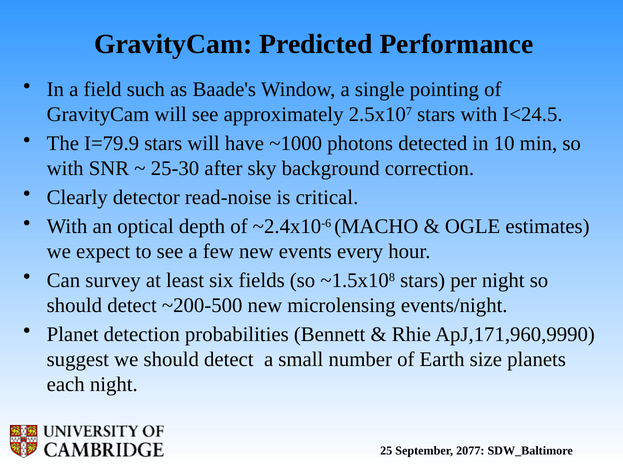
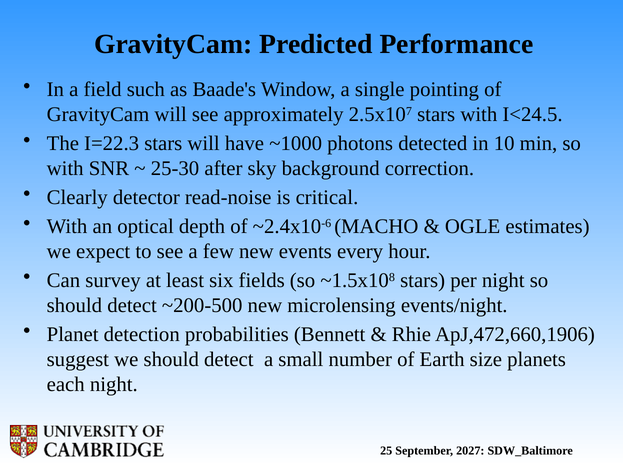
I=79.9: I=79.9 -> I=22.3
ApJ,171,960,9990: ApJ,171,960,9990 -> ApJ,472,660,1906
2077: 2077 -> 2027
